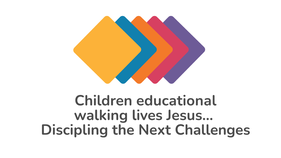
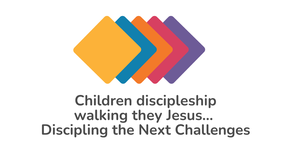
educational: educational -> discipleship
lives: lives -> they
